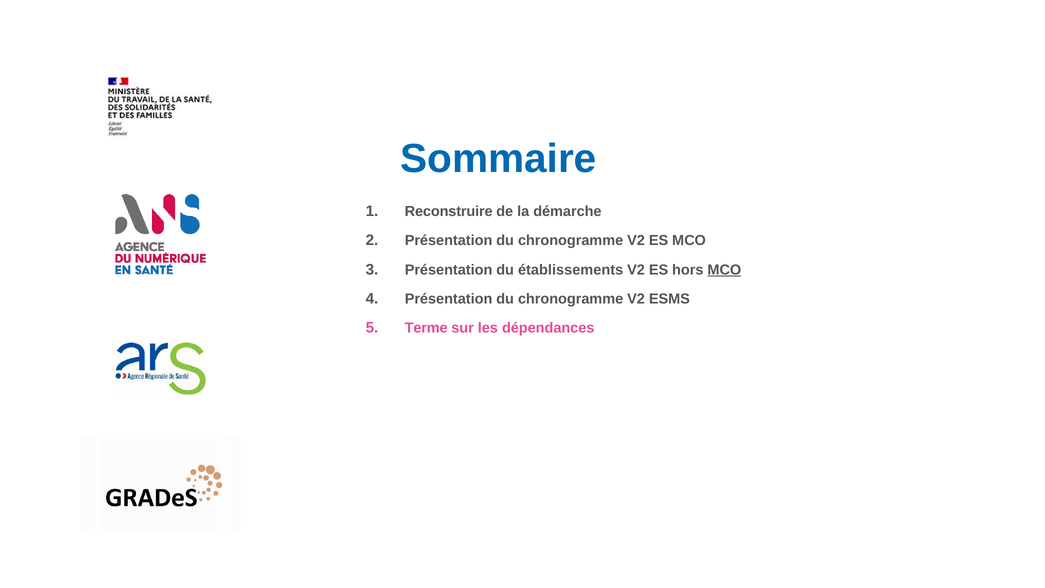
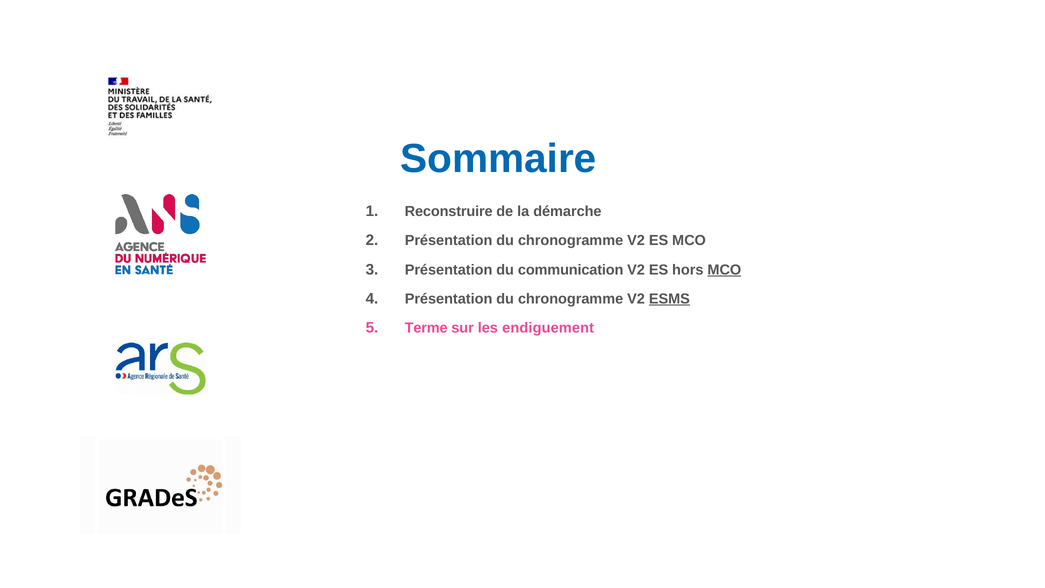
établissements: établissements -> communication
ESMS underline: none -> present
dépendances: dépendances -> endiguement
